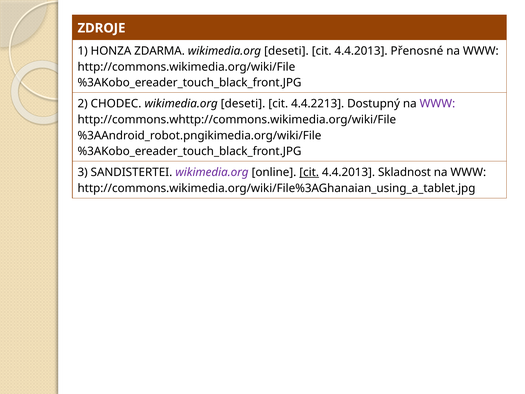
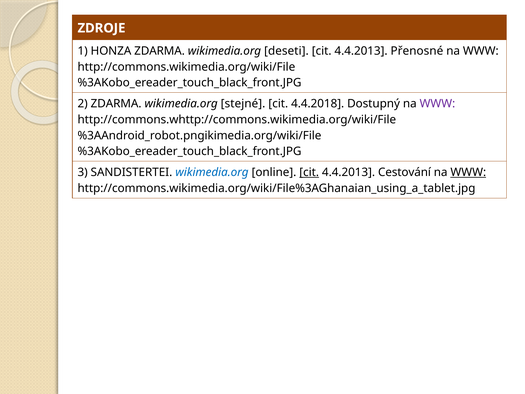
2 CHODEC: CHODEC -> ZDARMA
deseti at (243, 104): deseti -> stejné
4.4.2213: 4.4.2213 -> 4.4.2018
wikimedia.org at (212, 172) colour: purple -> blue
Skladnost: Skladnost -> Cestování
WWW at (468, 172) underline: none -> present
